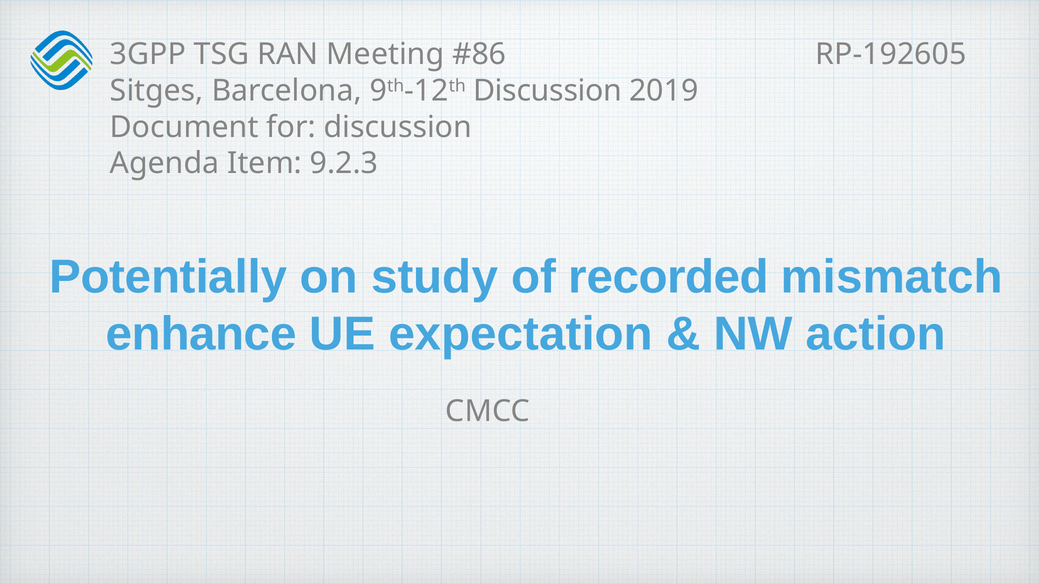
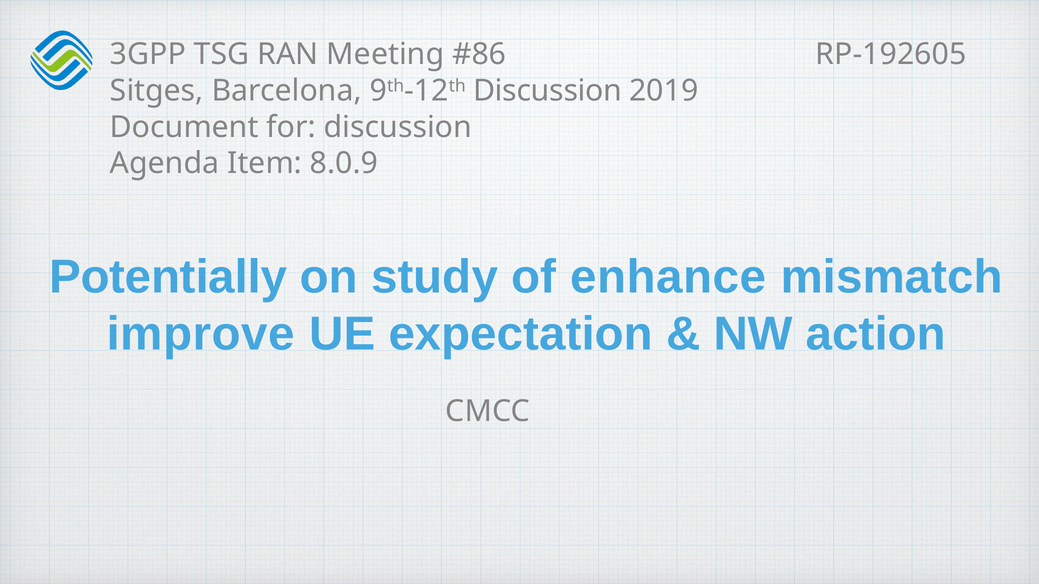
9.2.3: 9.2.3 -> 8.0.9
recorded: recorded -> enhance
enhance: enhance -> improve
